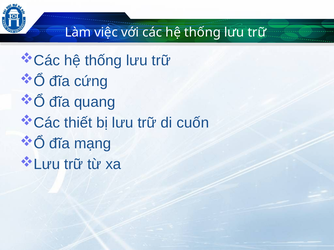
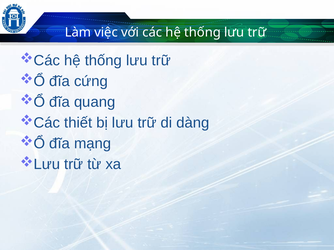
cuốn: cuốn -> dàng
